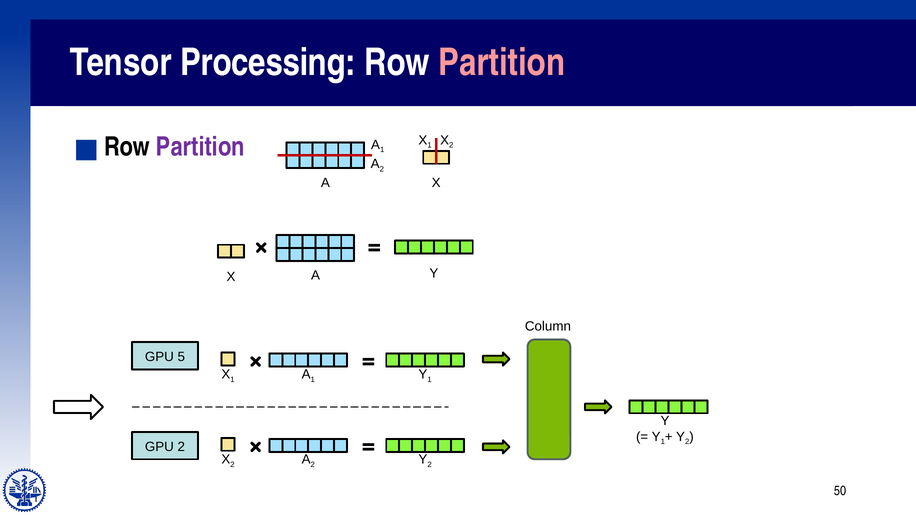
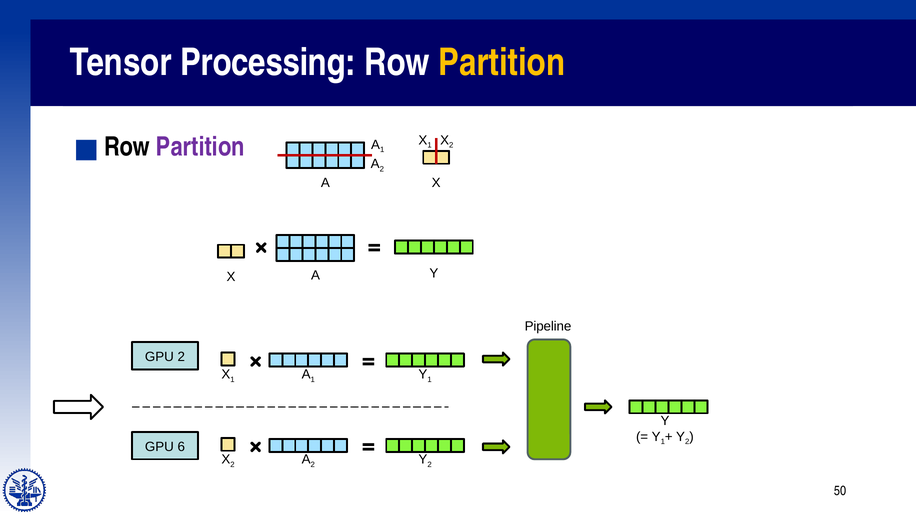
Partition at (502, 63) colour: pink -> yellow
Column: Column -> Pipeline
GPU 5: 5 -> 2
GPU 2: 2 -> 6
